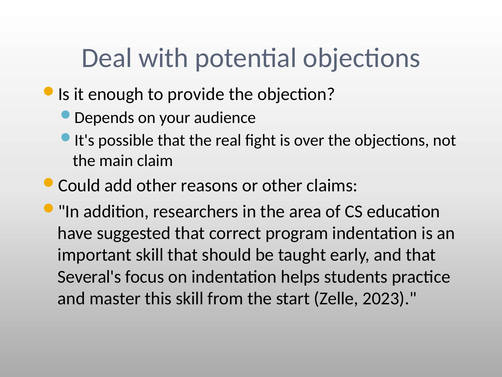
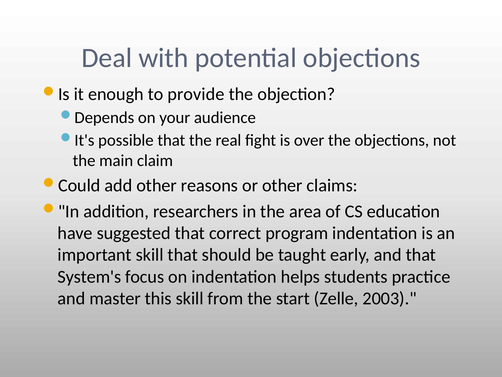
Several's: Several's -> System's
2023: 2023 -> 2003
